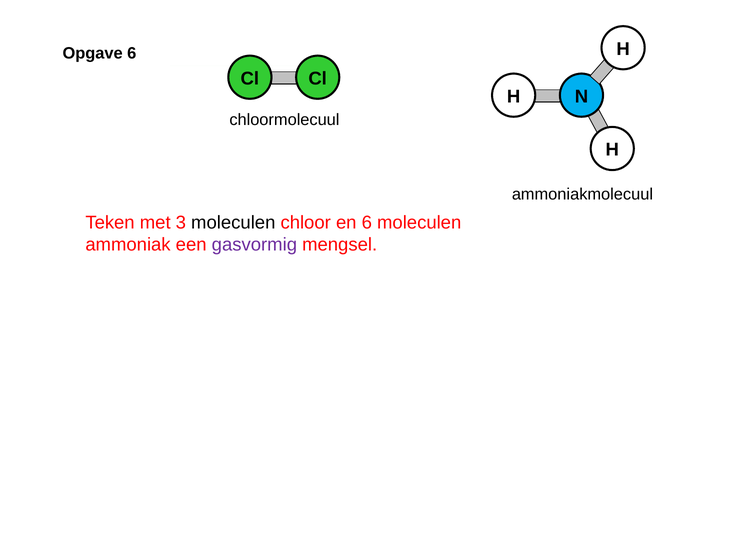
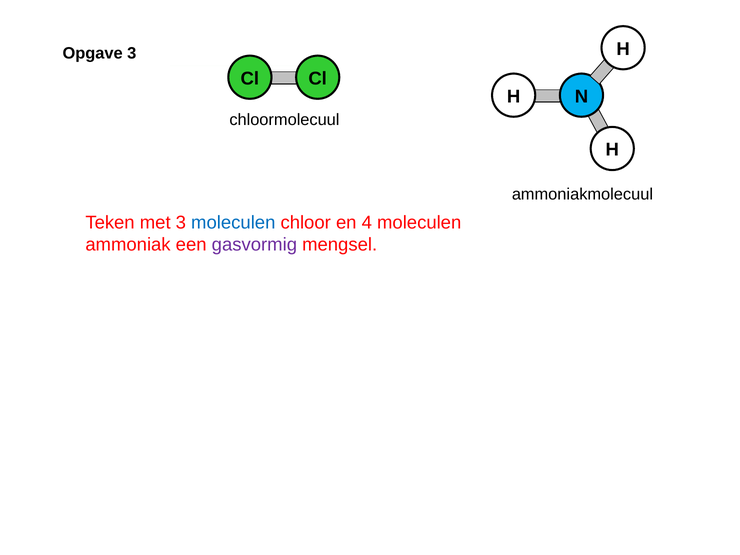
Opgave 6: 6 -> 3
moleculen at (233, 223) colour: black -> blue
en 6: 6 -> 4
